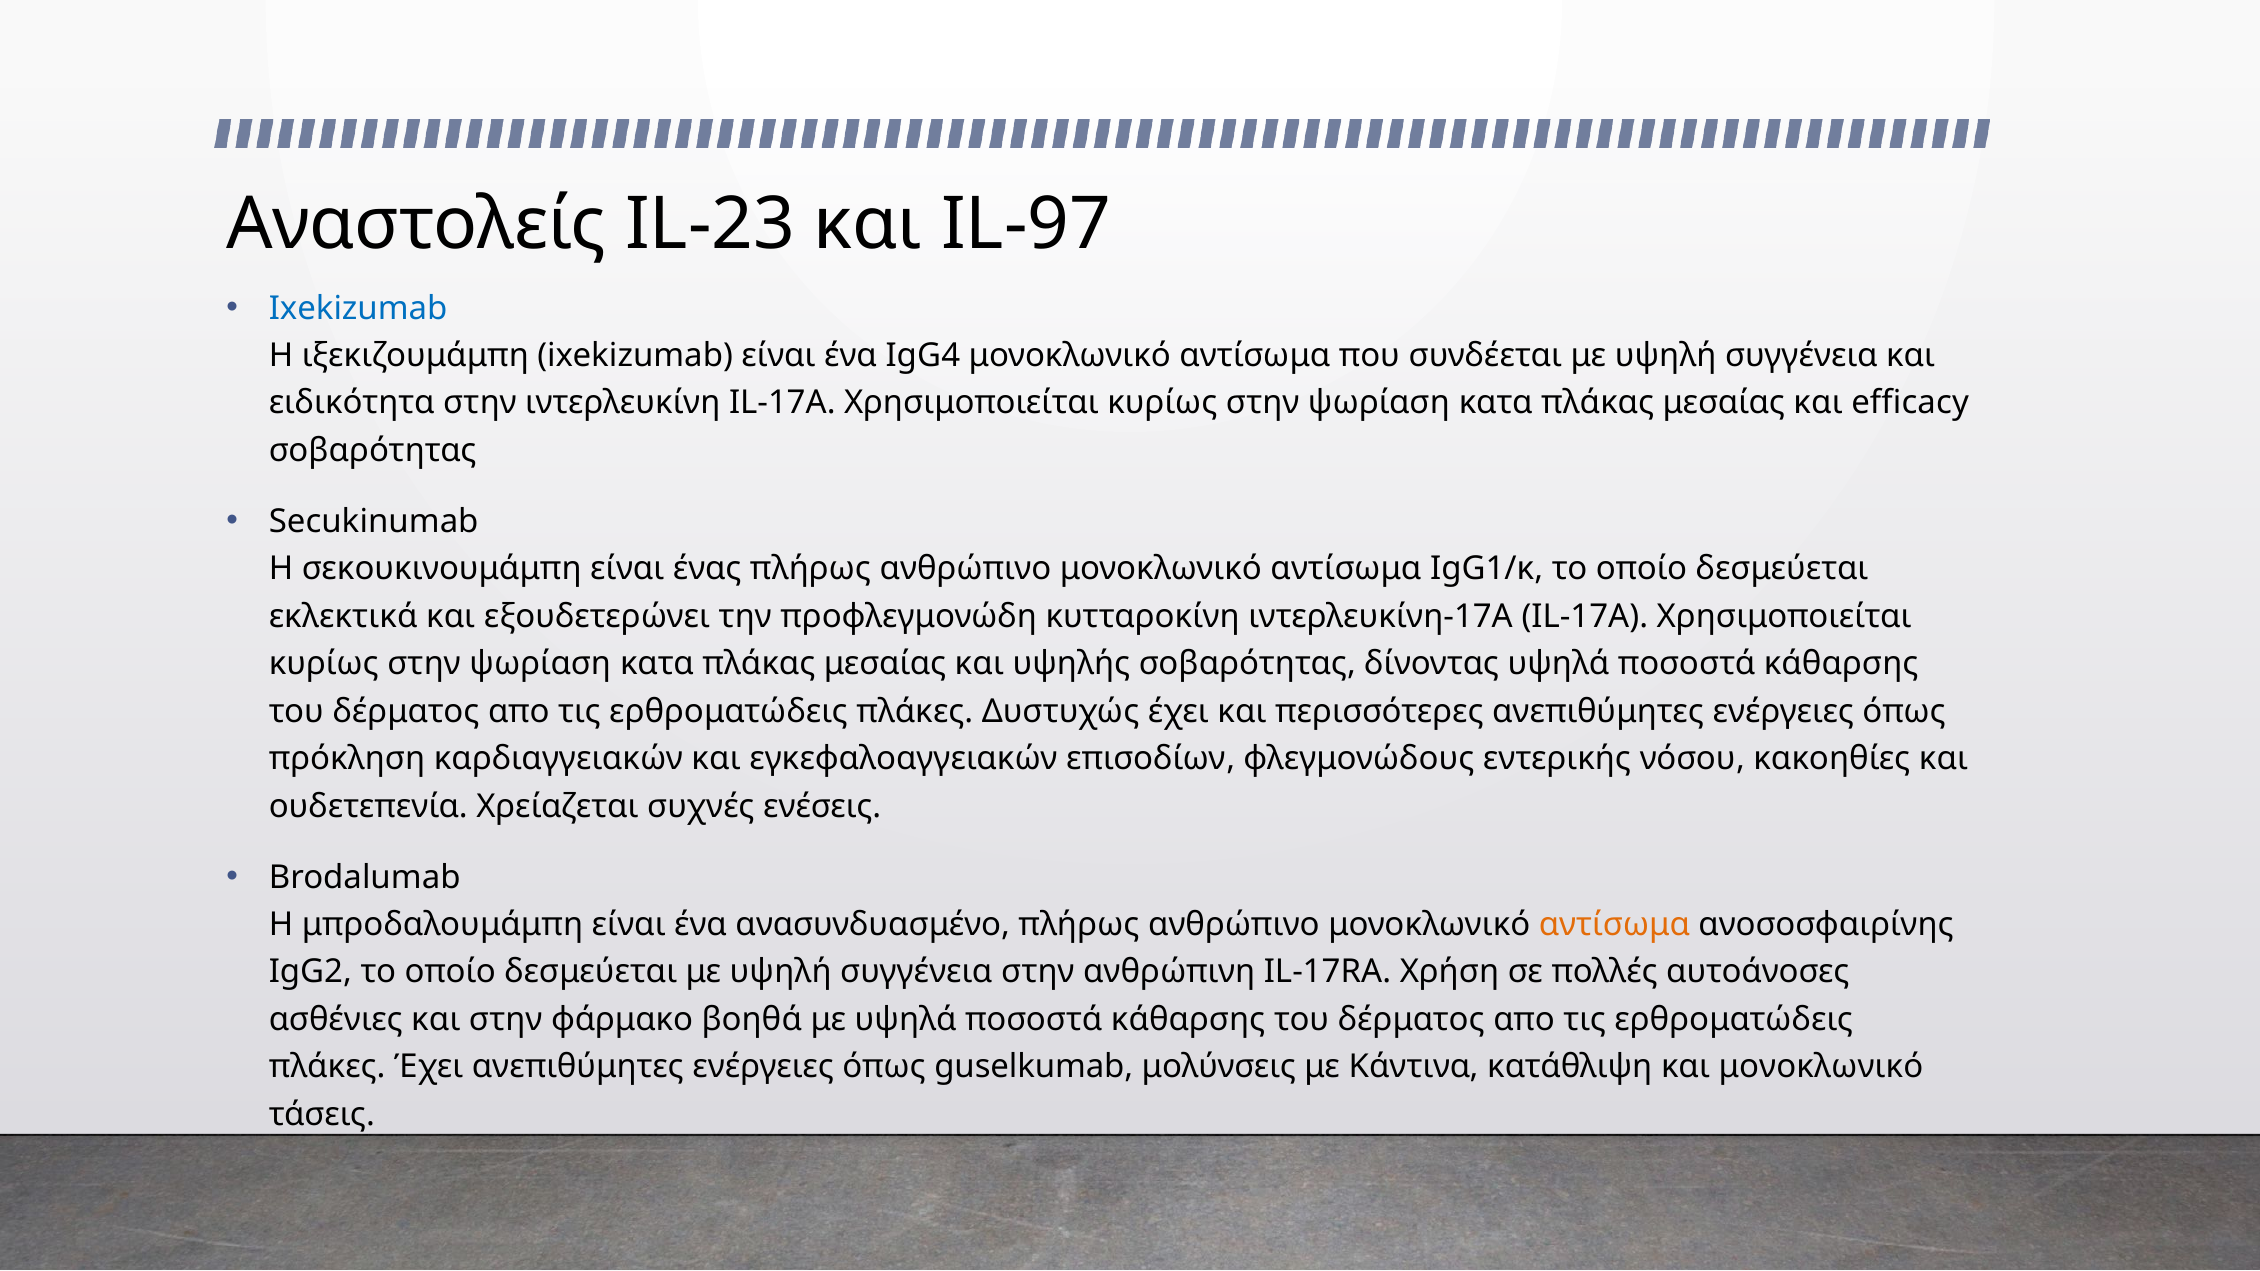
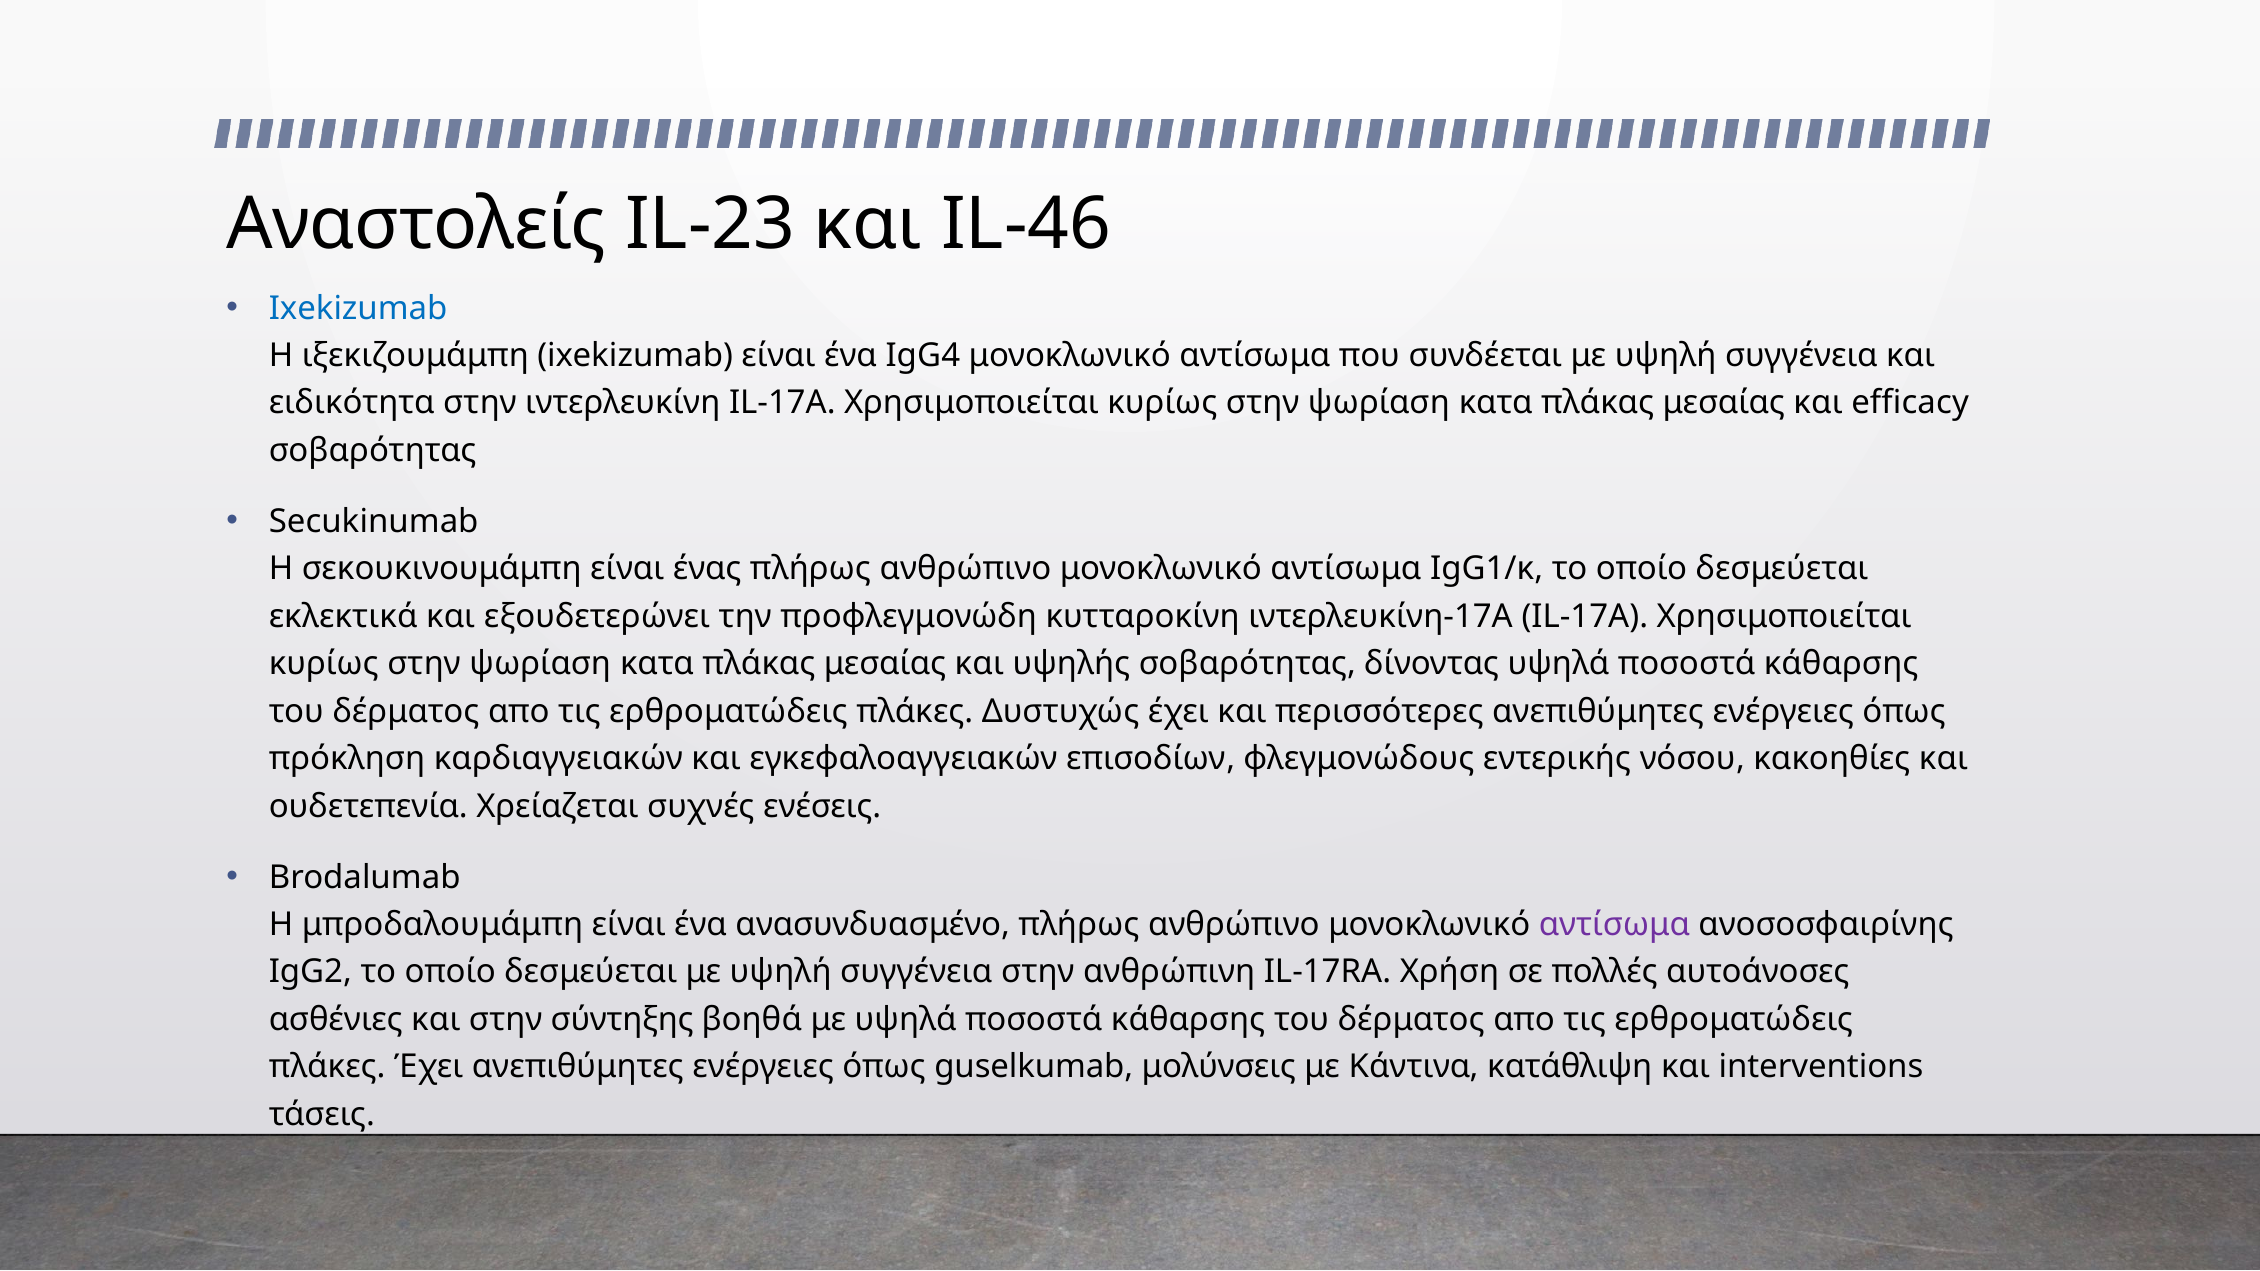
IL-97: IL-97 -> IL-46
αντίσωμα at (1614, 925) colour: orange -> purple
φάρμακο: φάρμακο -> σύντηξης
και μονοκλωνικό: μονοκλωνικό -> interventions
